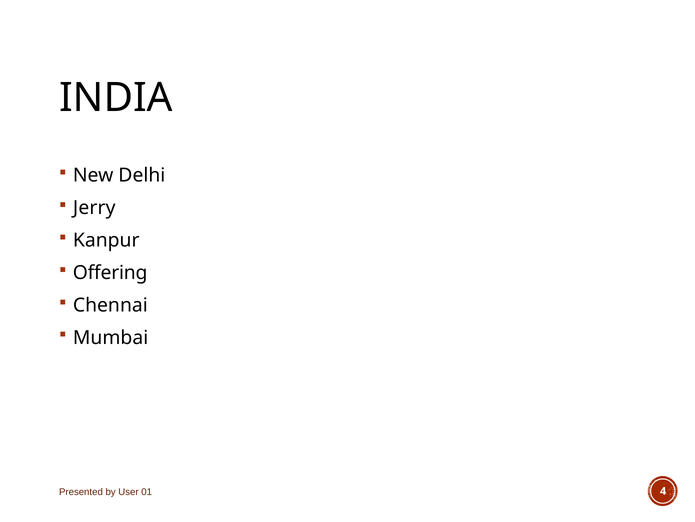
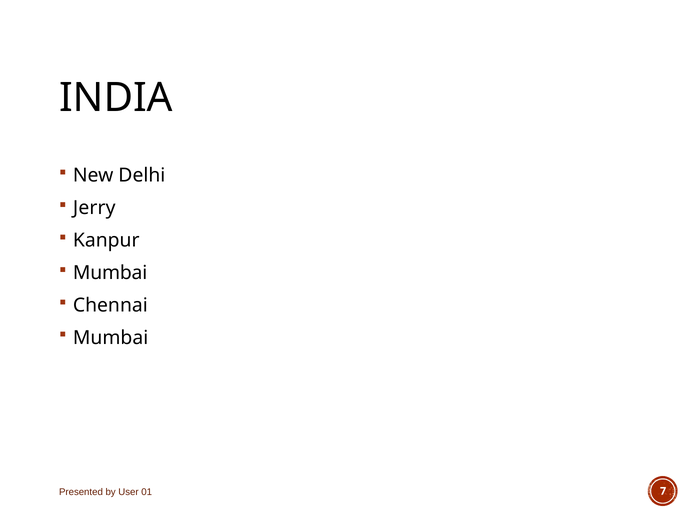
Offering at (110, 272): Offering -> Mumbai
4: 4 -> 7
